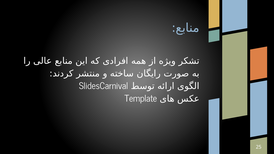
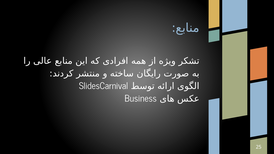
Template: Template -> Business
